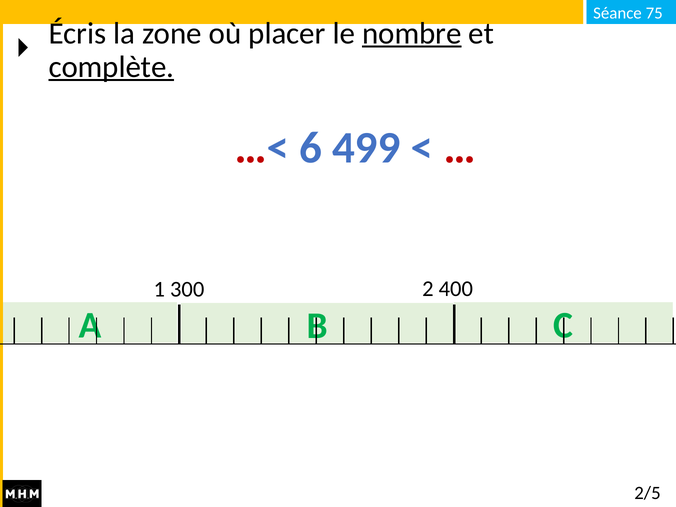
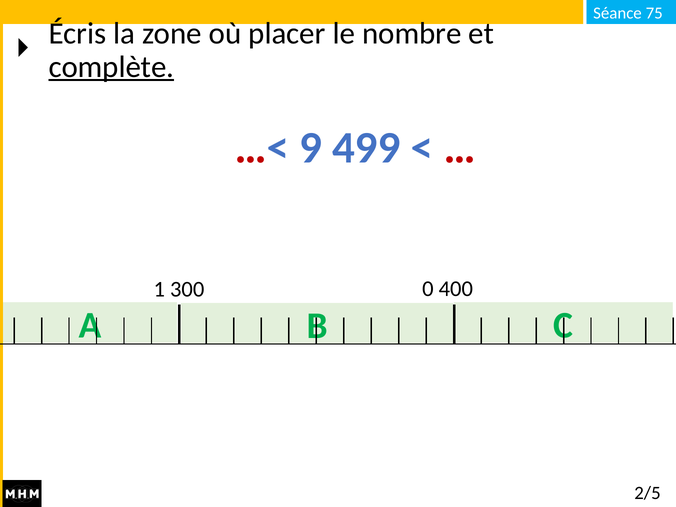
nombre underline: present -> none
6: 6 -> 9
2: 2 -> 0
